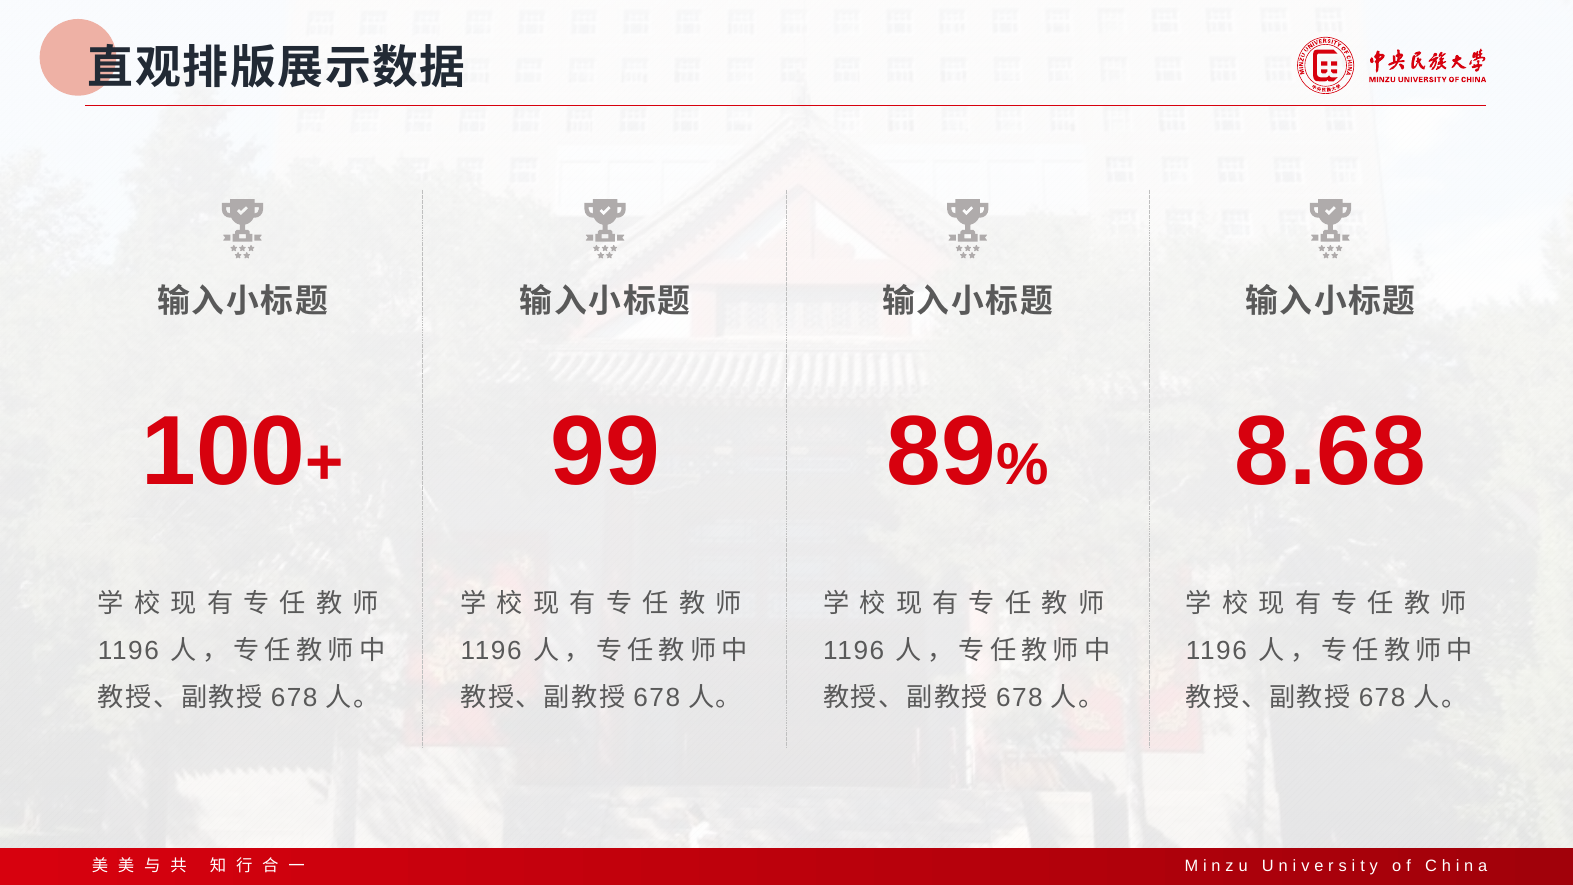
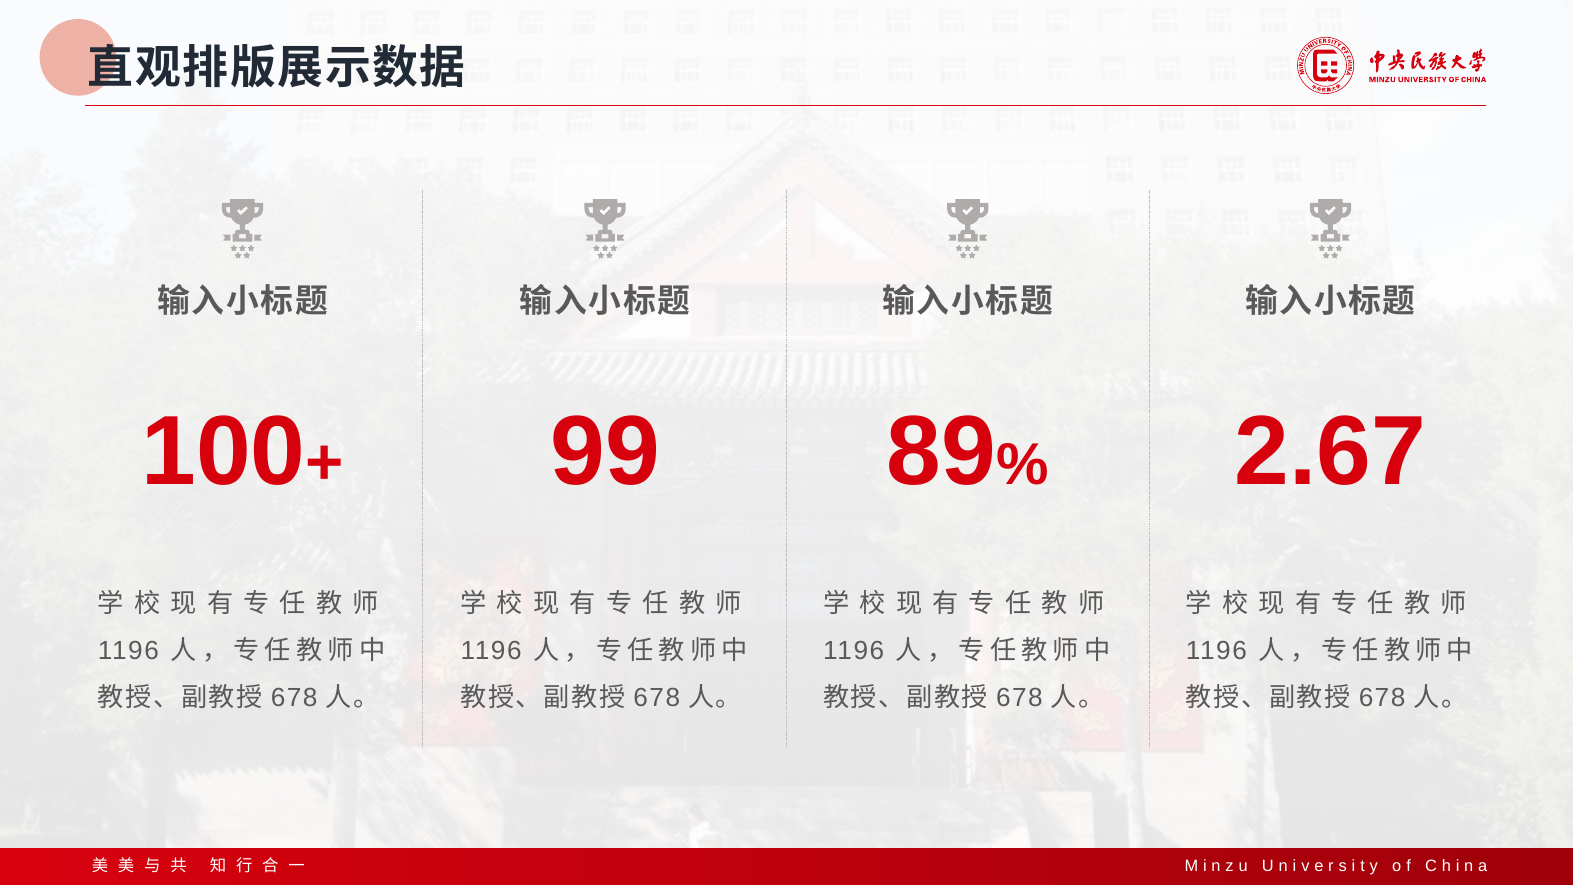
8.68: 8.68 -> 2.67
